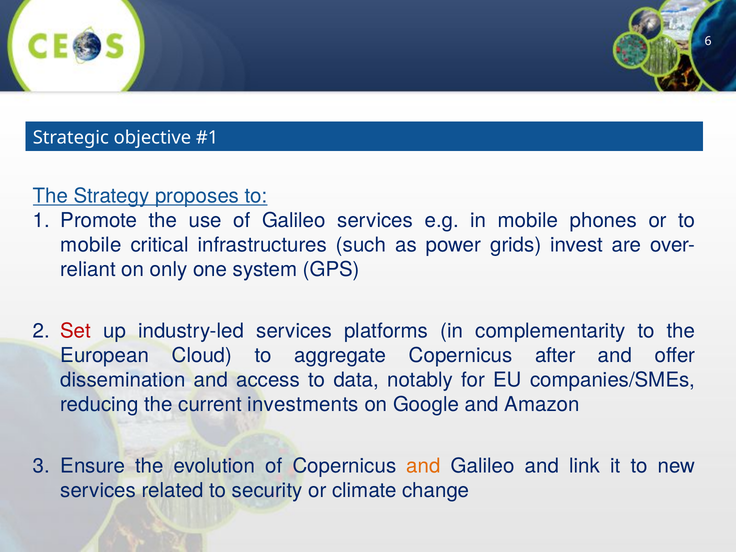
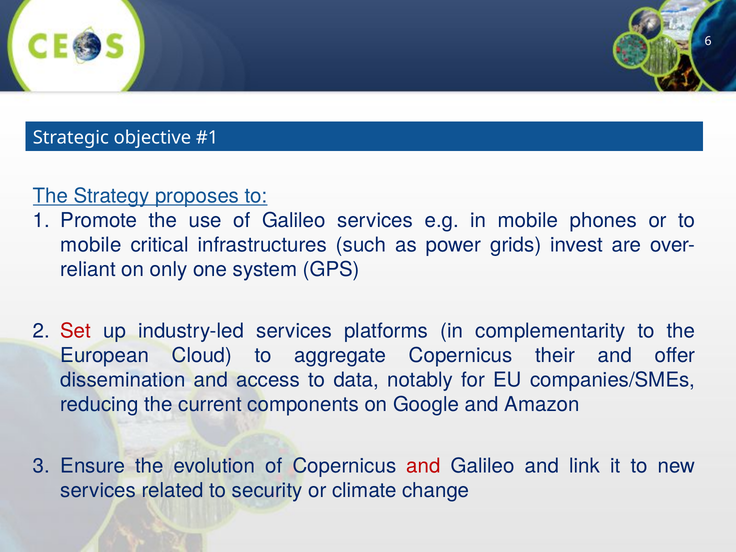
after: after -> their
investments: investments -> components
and at (423, 466) colour: orange -> red
